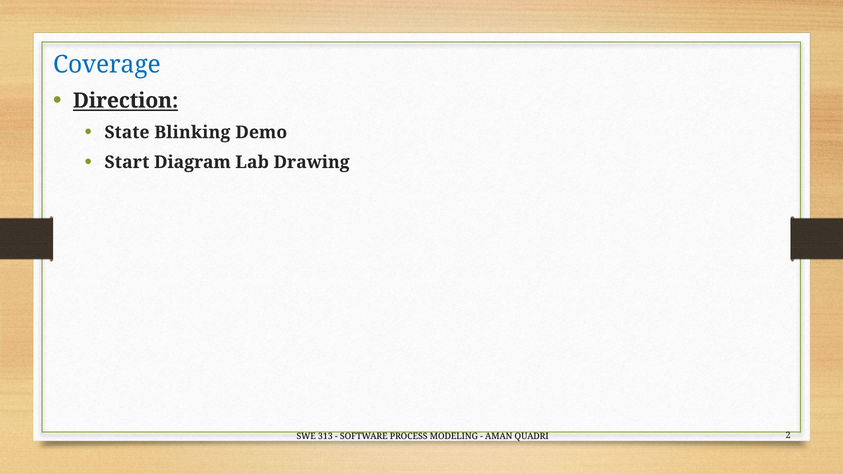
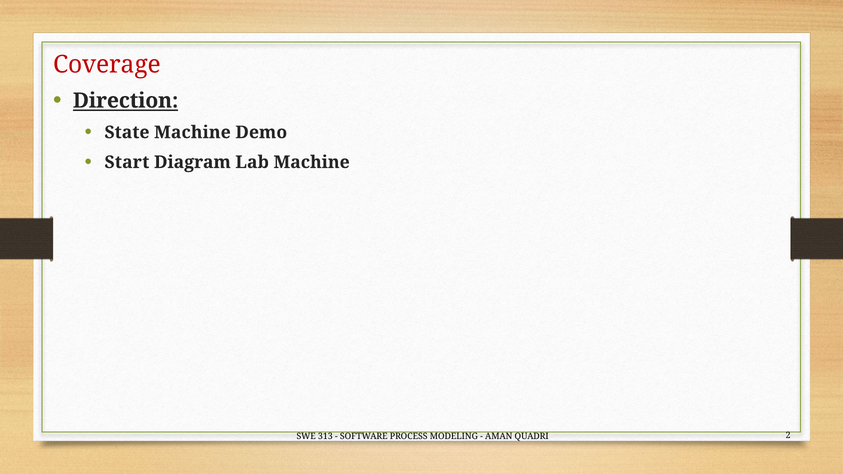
Coverage colour: blue -> red
State Blinking: Blinking -> Machine
Lab Drawing: Drawing -> Machine
